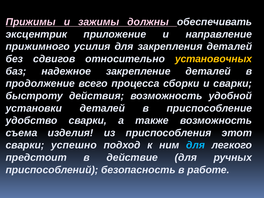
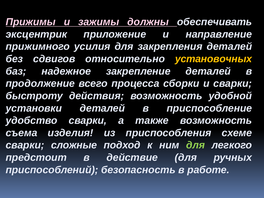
этот: этот -> схеме
успешно: успешно -> сложные
для at (195, 145) colour: light blue -> light green
